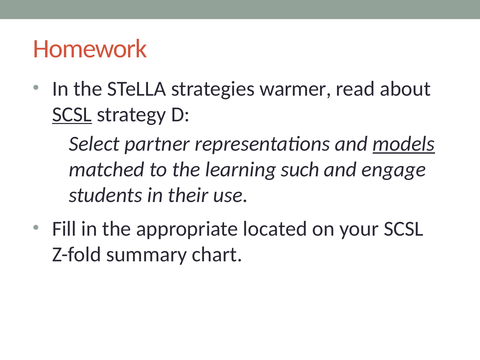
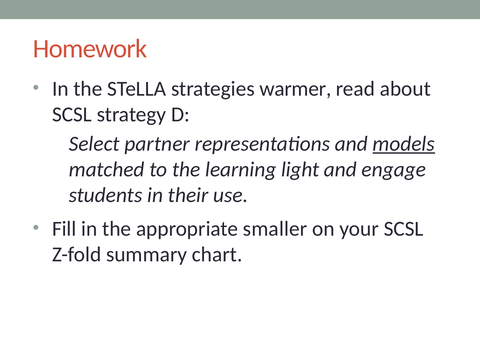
SCSL at (72, 114) underline: present -> none
such: such -> light
located: located -> smaller
